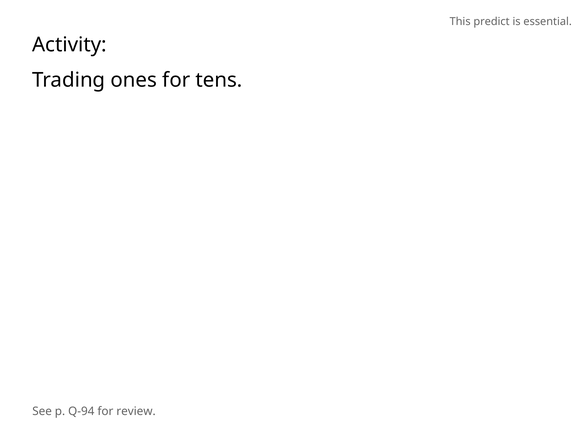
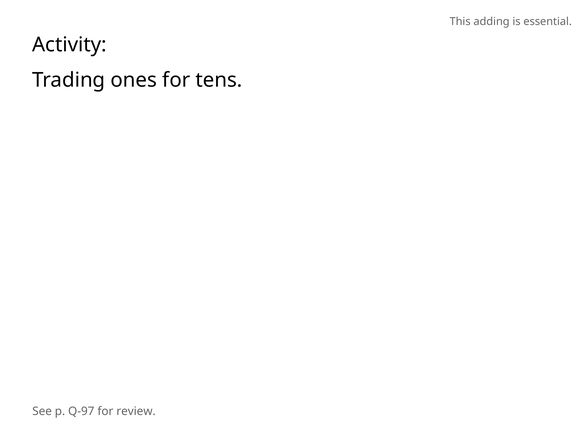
predict: predict -> adding
Q-94: Q-94 -> Q-97
